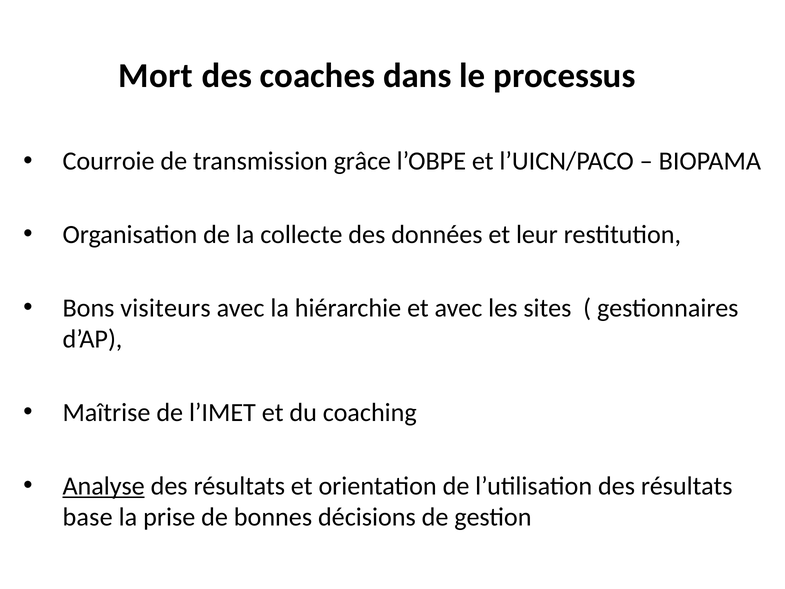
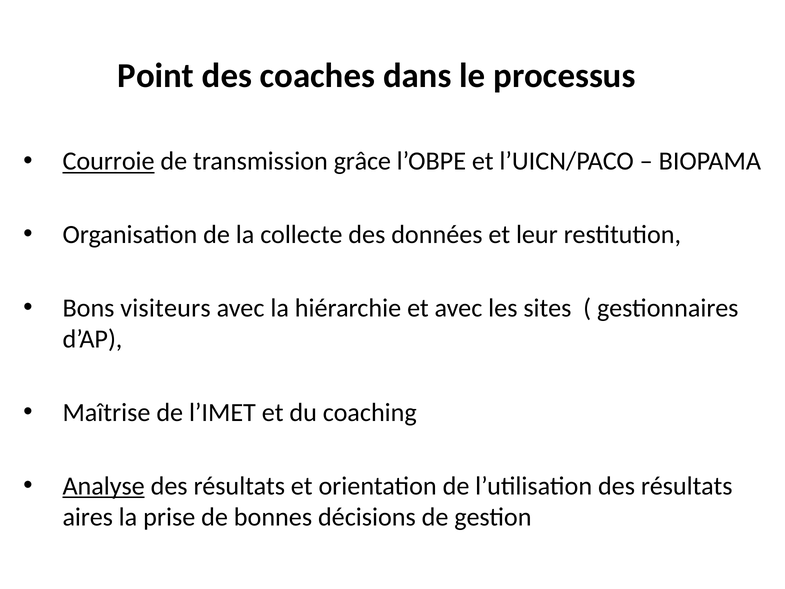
Mort: Mort -> Point
Courroie underline: none -> present
base: base -> aires
